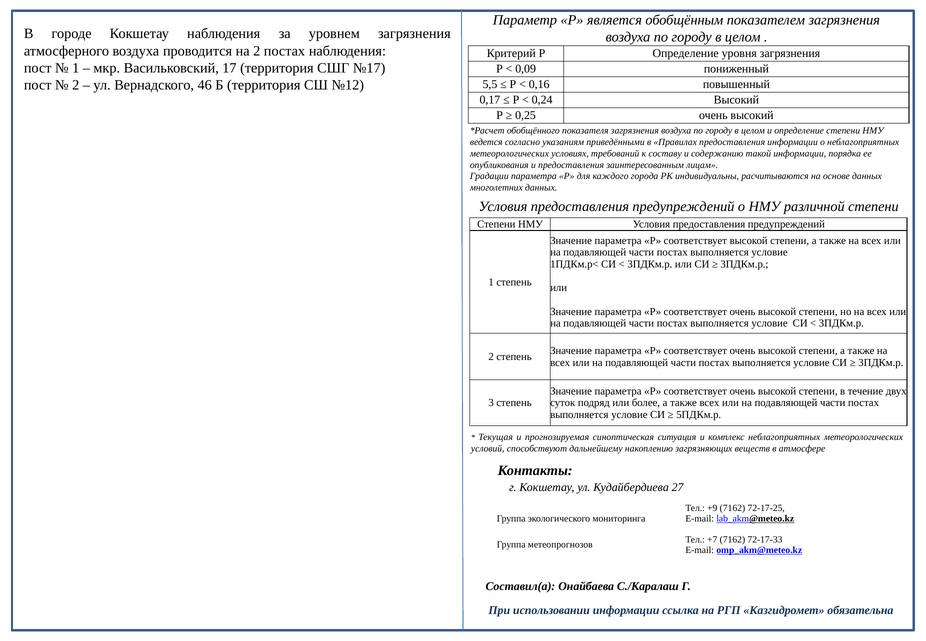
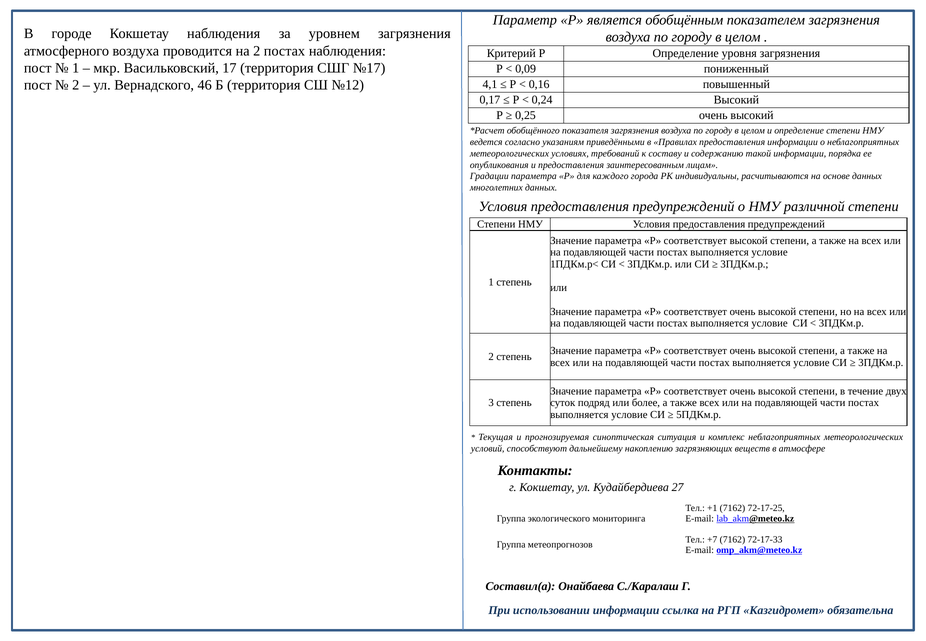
5,5: 5,5 -> 4,1
+9: +9 -> +1
